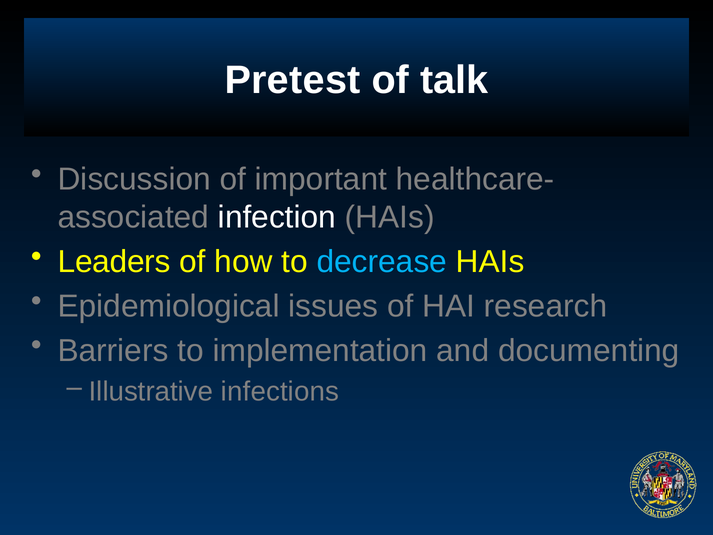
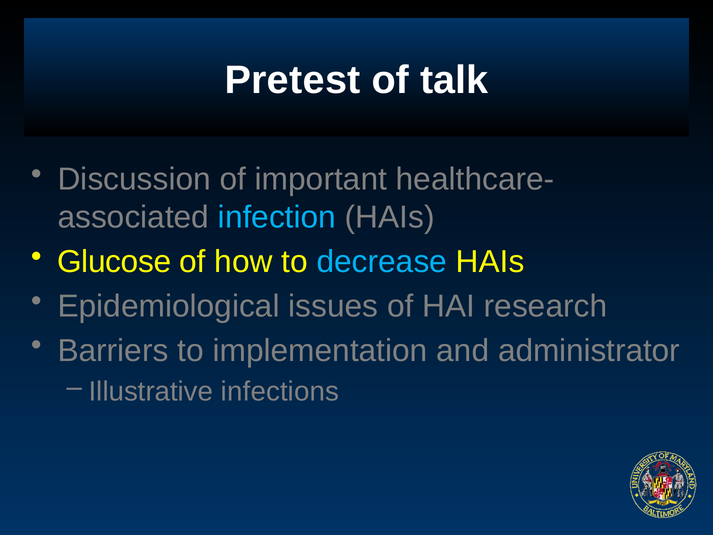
infection colour: white -> light blue
Leaders: Leaders -> Glucose
documenting: documenting -> administrator
